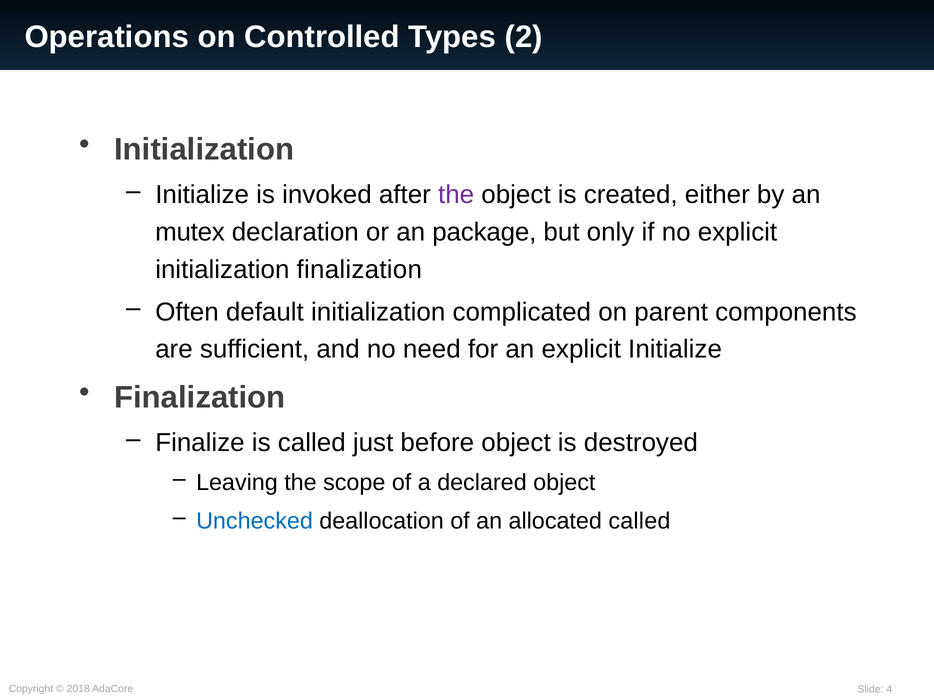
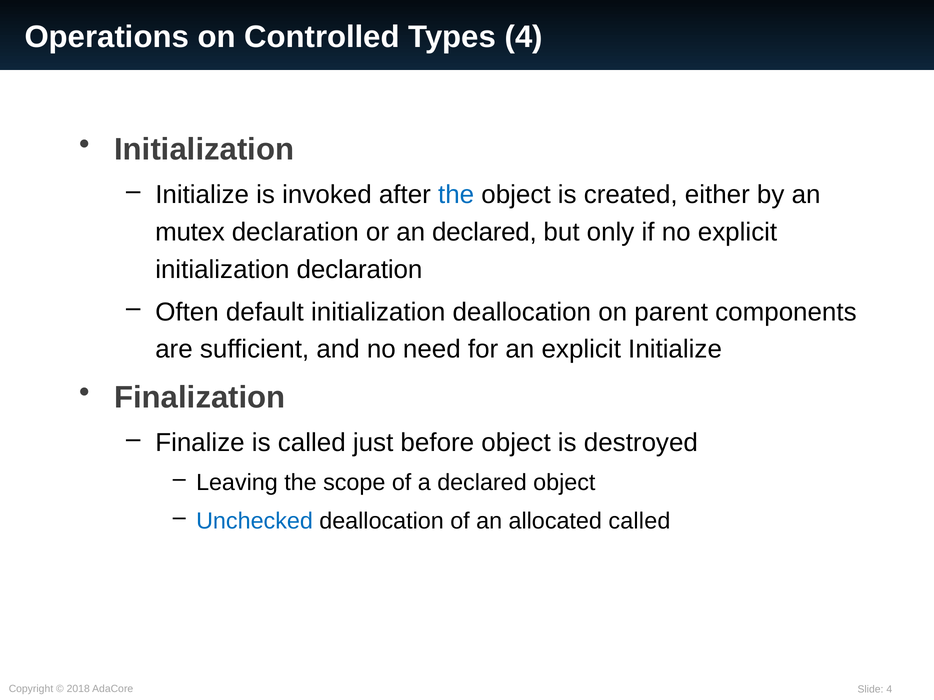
Types 2: 2 -> 4
the at (456, 195) colour: purple -> blue
an package: package -> declared
initialization finalization: finalization -> declaration
initialization complicated: complicated -> deallocation
